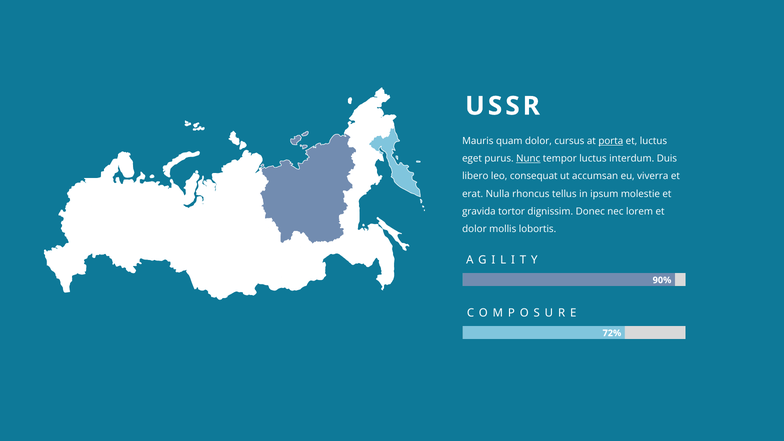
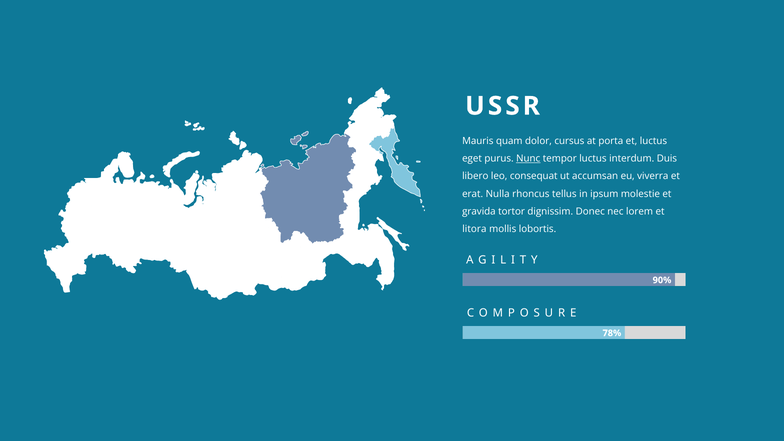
porta underline: present -> none
dolor at (474, 229): dolor -> litora
72%: 72% -> 78%
